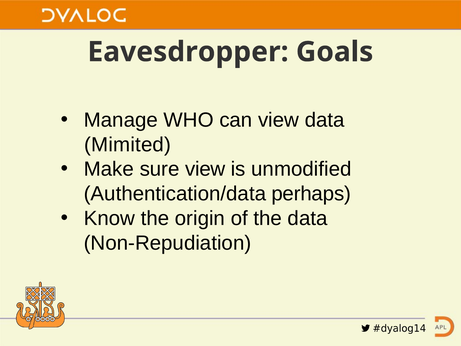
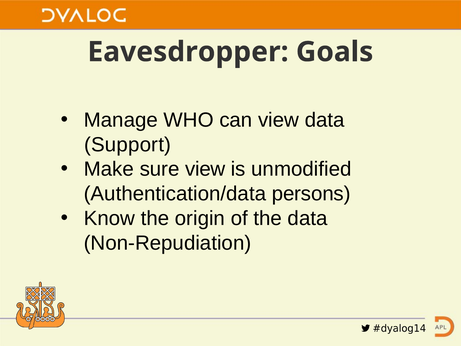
Mimited: Mimited -> Support
perhaps: perhaps -> persons
